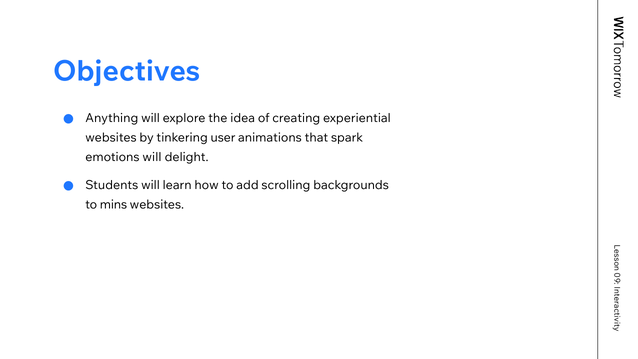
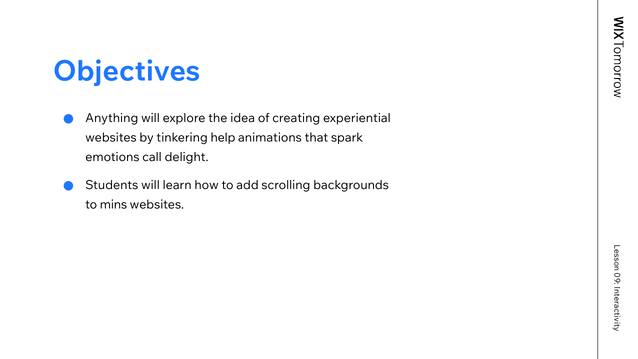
user: user -> help
emotions will: will -> call
